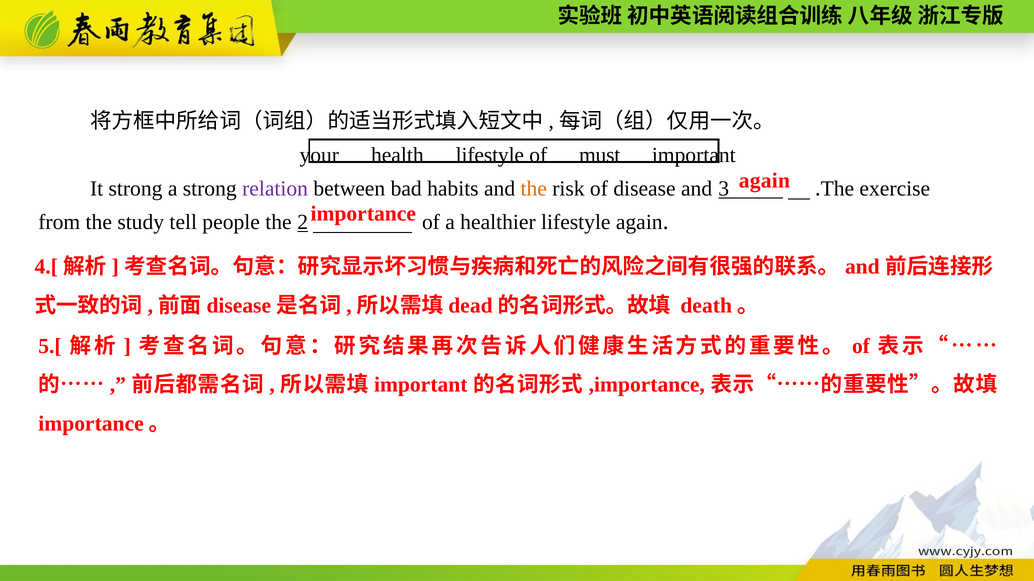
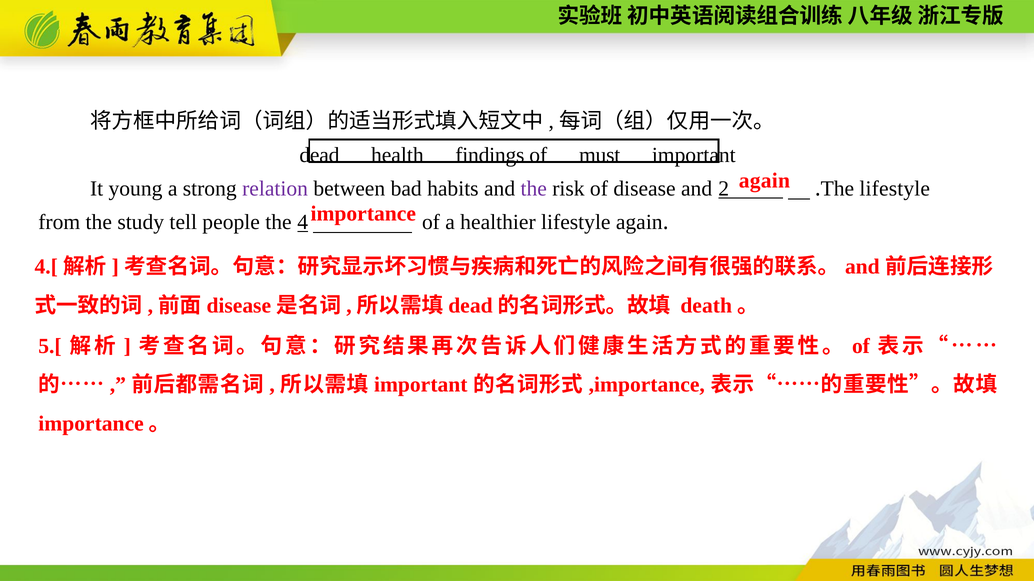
your: your -> dead
health lifestyle: lifestyle -> findings
It strong: strong -> young
the at (534, 189) colour: orange -> purple
3: 3 -> 2
The exercise: exercise -> lifestyle
2: 2 -> 4
